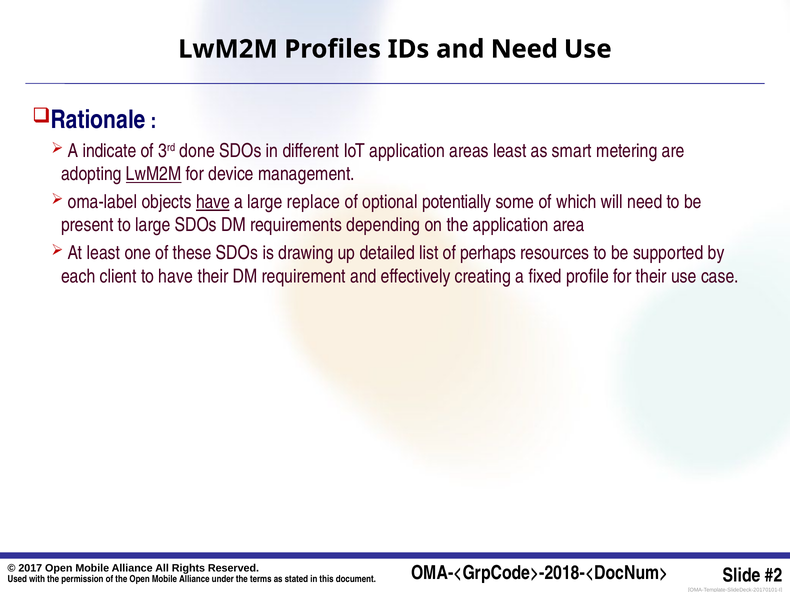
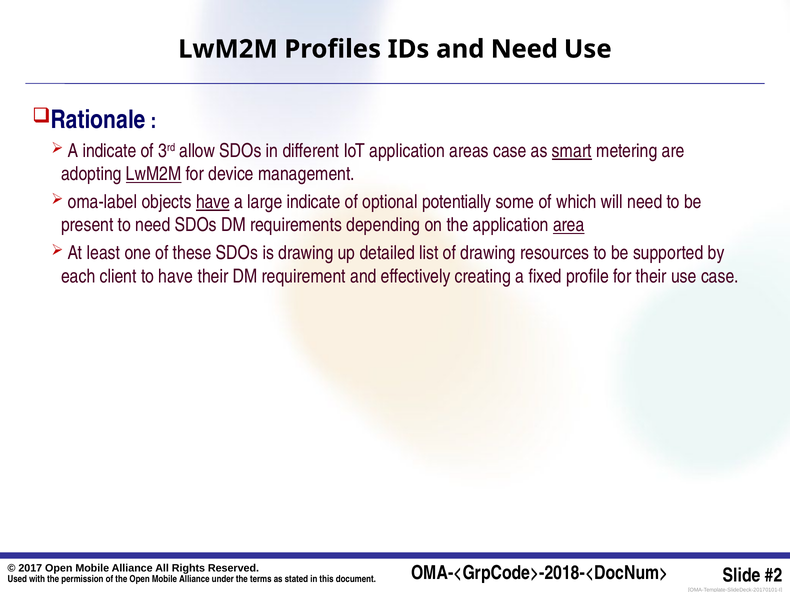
done: done -> allow
areas least: least -> case
smart underline: none -> present
large replace: replace -> indicate
to large: large -> need
area underline: none -> present
of perhaps: perhaps -> drawing
